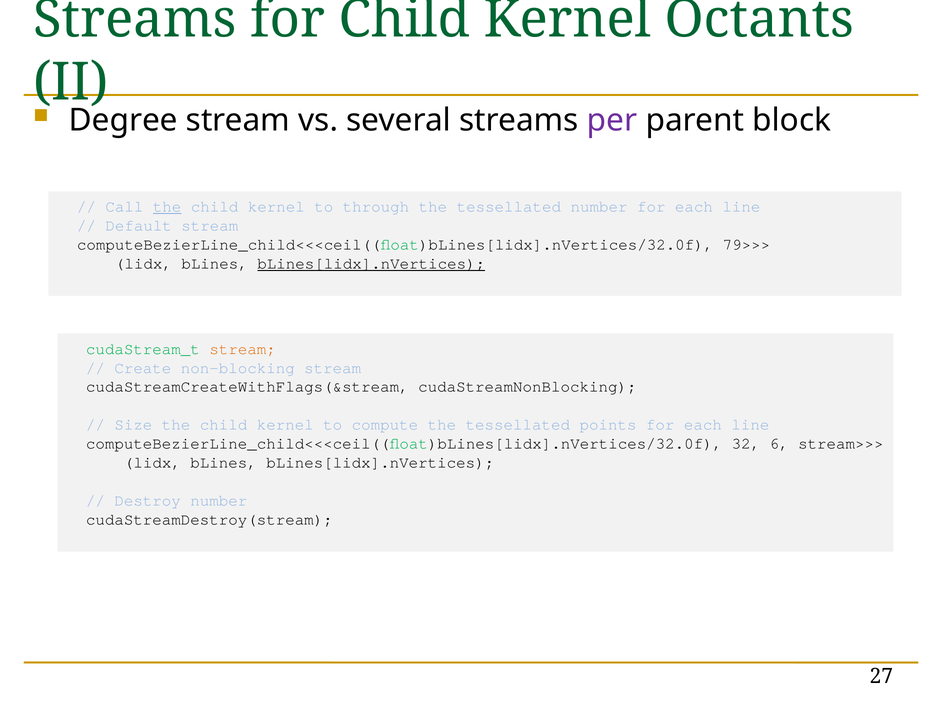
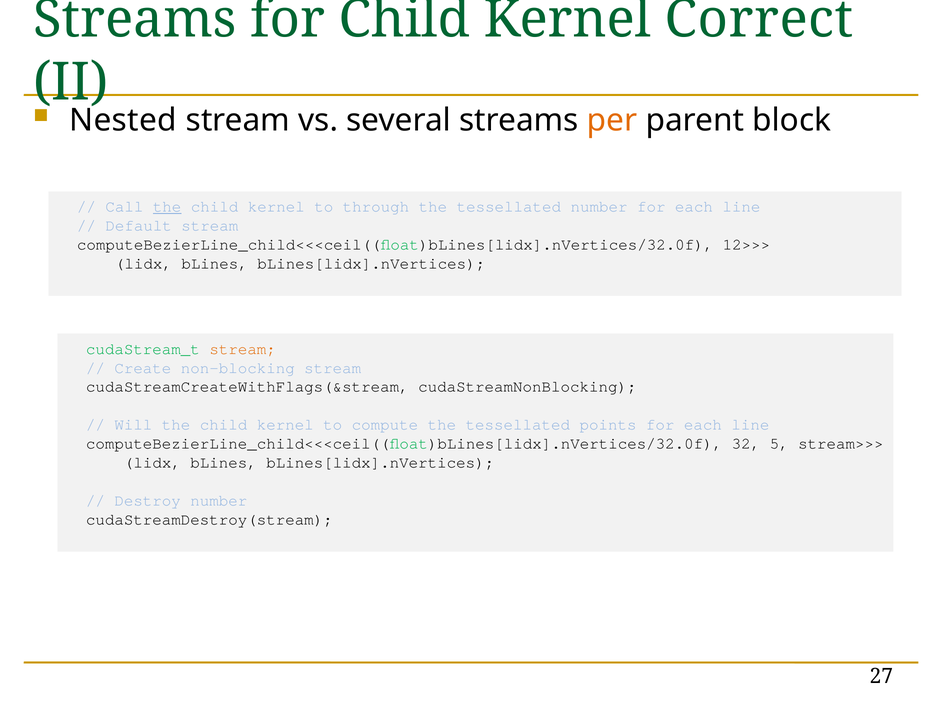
Octants: Octants -> Correct
Degree: Degree -> Nested
per colour: purple -> orange
79>>>: 79>>> -> 12>>>
bLines[lidx].nVertices at (371, 264) underline: present -> none
Size: Size -> Will
6: 6 -> 5
